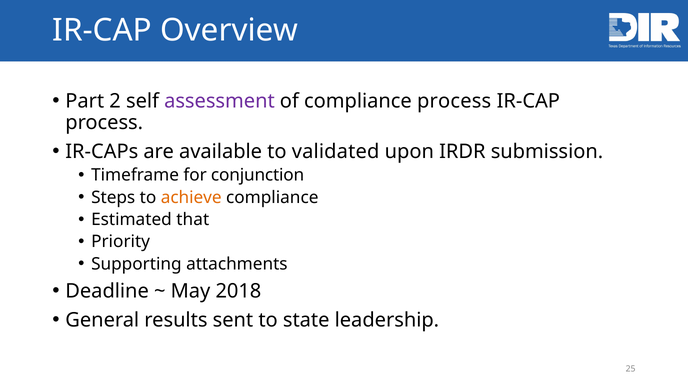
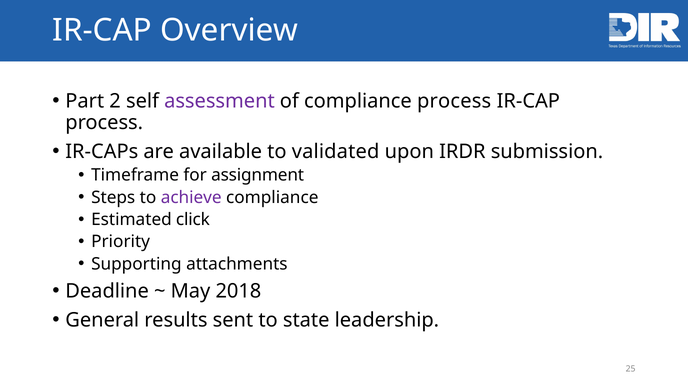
conjunction: conjunction -> assignment
achieve colour: orange -> purple
that: that -> click
